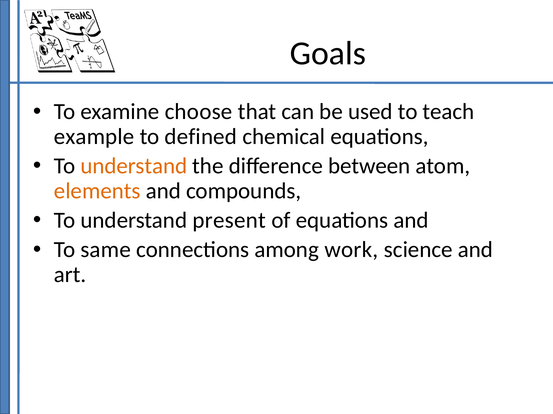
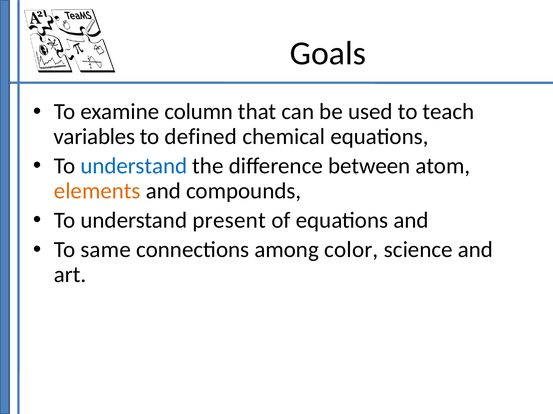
choose: choose -> column
example: example -> variables
understand at (134, 166) colour: orange -> blue
work: work -> color
